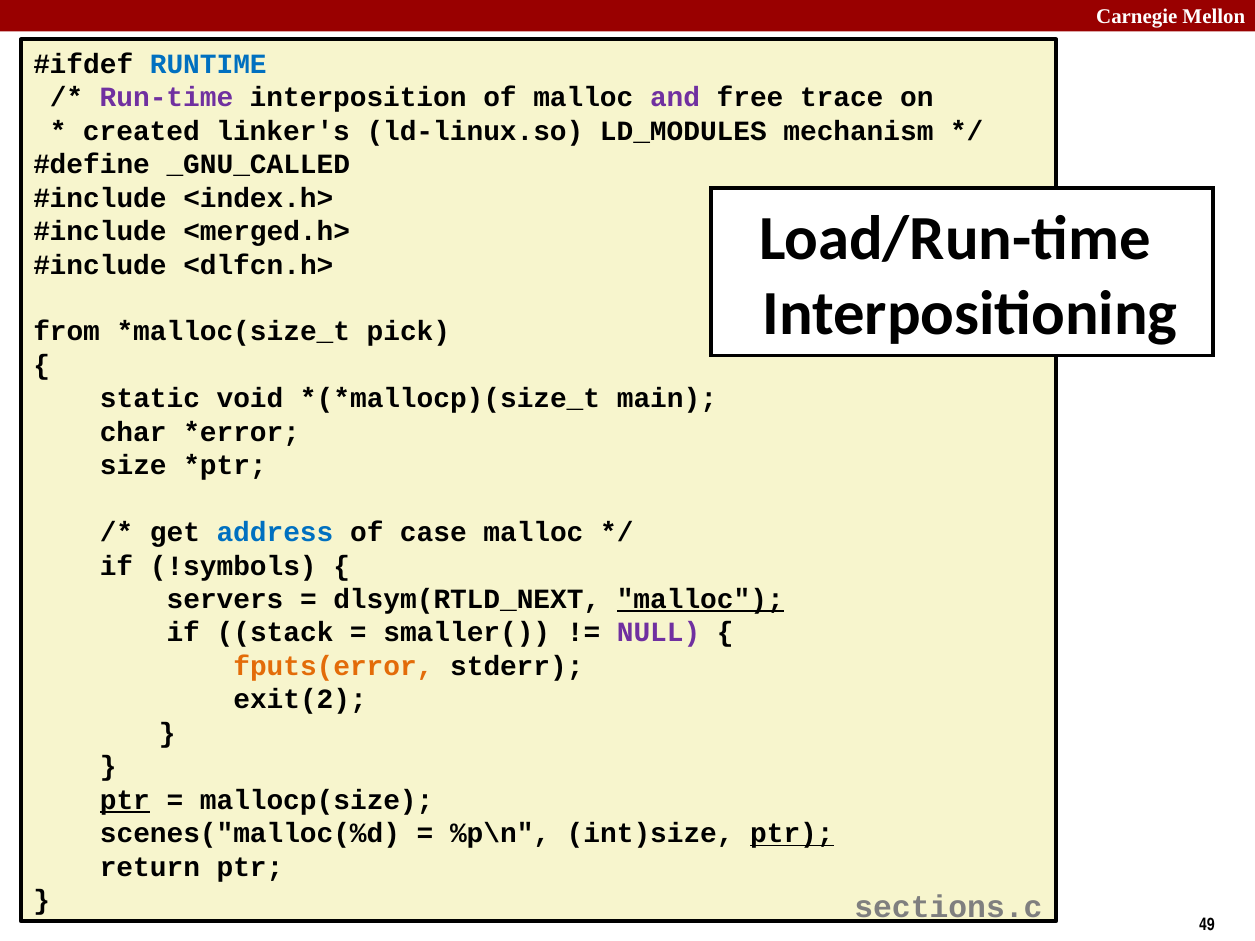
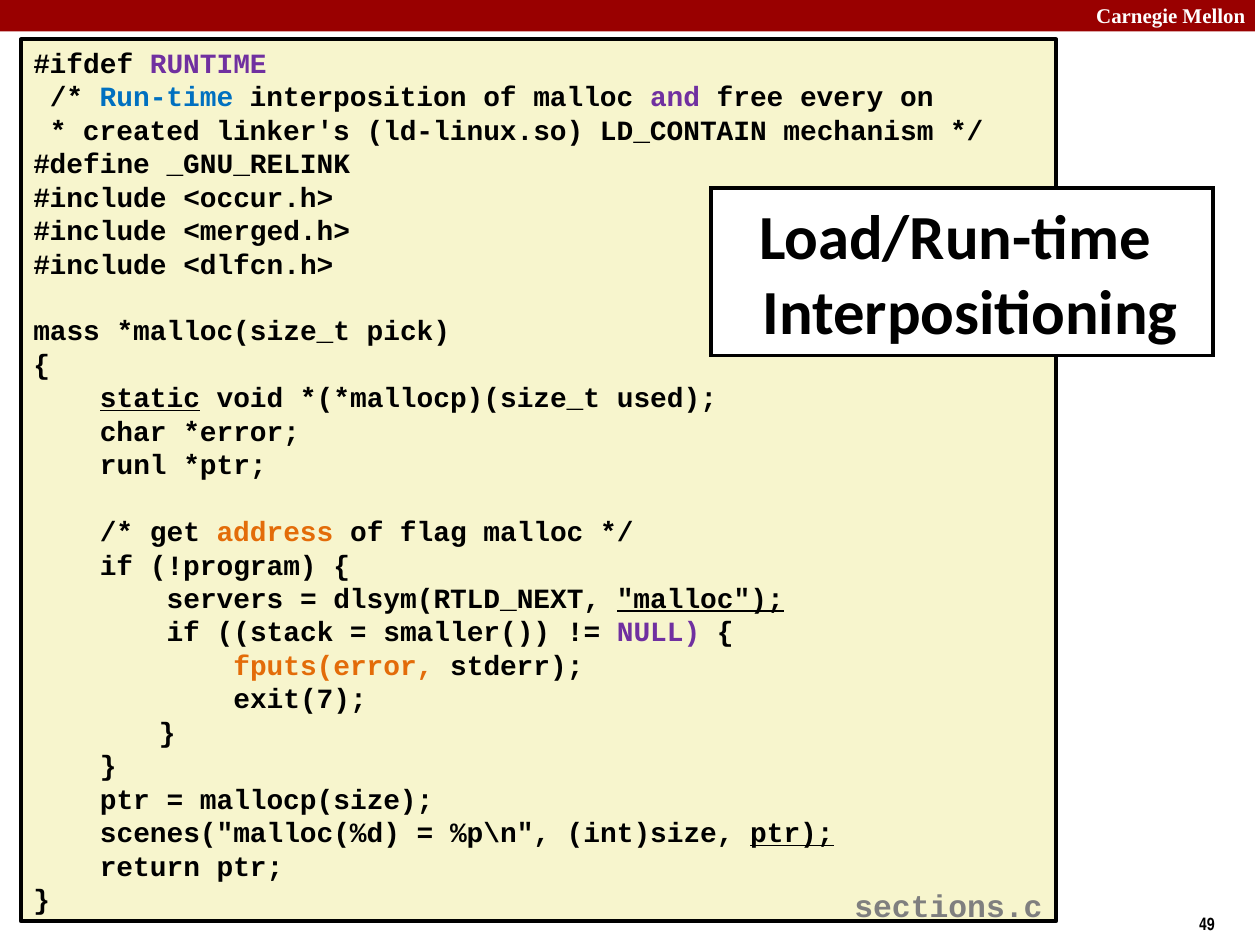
RUNTIME colour: blue -> purple
Run-time colour: purple -> blue
trace: trace -> every
LD_MODULES: LD_MODULES -> LD_CONTAIN
_GNU_CALLED: _GNU_CALLED -> _GNU_RELINK
<index.h>: <index.h> -> <occur.h>
from: from -> mass
static underline: none -> present
main: main -> used
size: size -> runl
address colour: blue -> orange
case: case -> flag
!symbols: !symbols -> !program
exit(2: exit(2 -> exit(7
ptr at (125, 800) underline: present -> none
